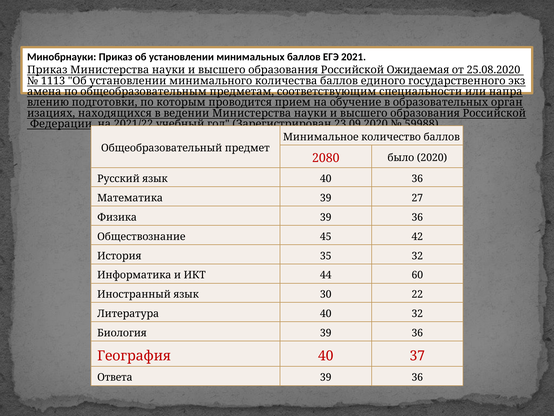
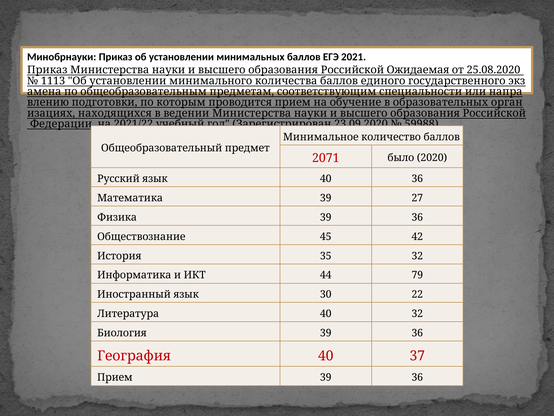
2080: 2080 -> 2071
60: 60 -> 79
Ответа at (115, 377): Ответа -> Прием
